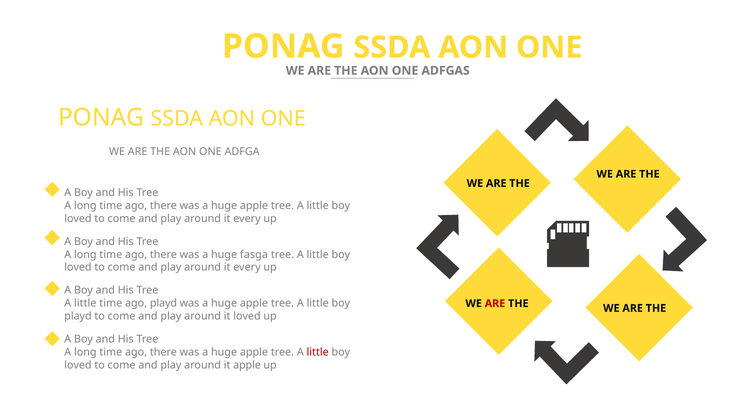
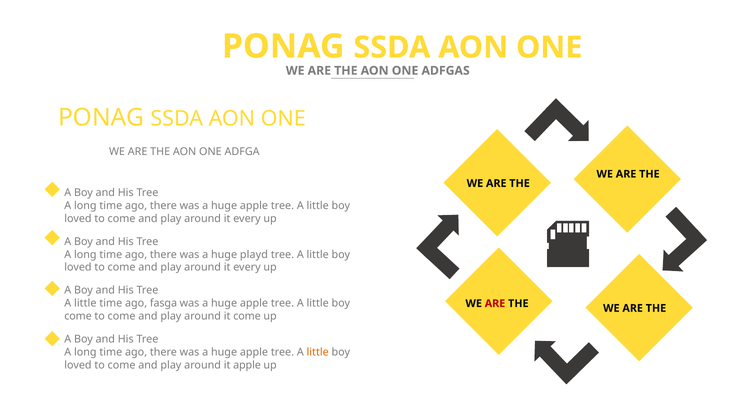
fasga: fasga -> playd
ago playd: playd -> fasga
playd at (78, 316): playd -> come
it loved: loved -> come
little at (318, 352) colour: red -> orange
